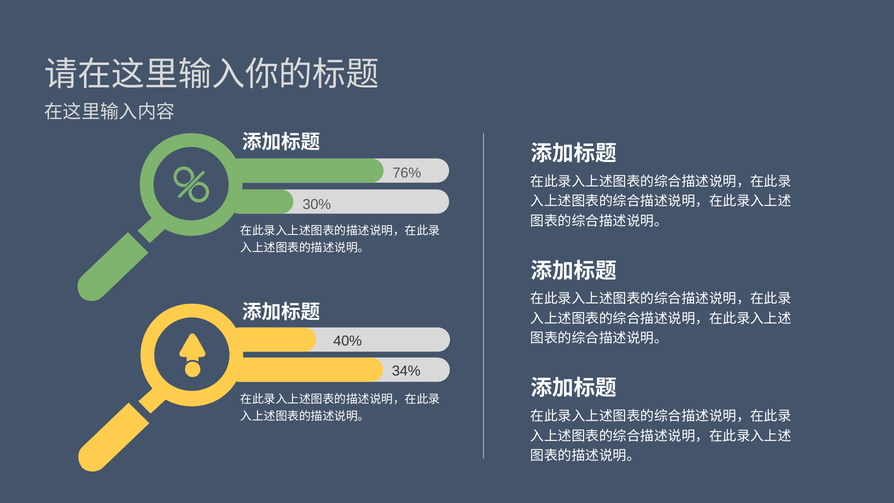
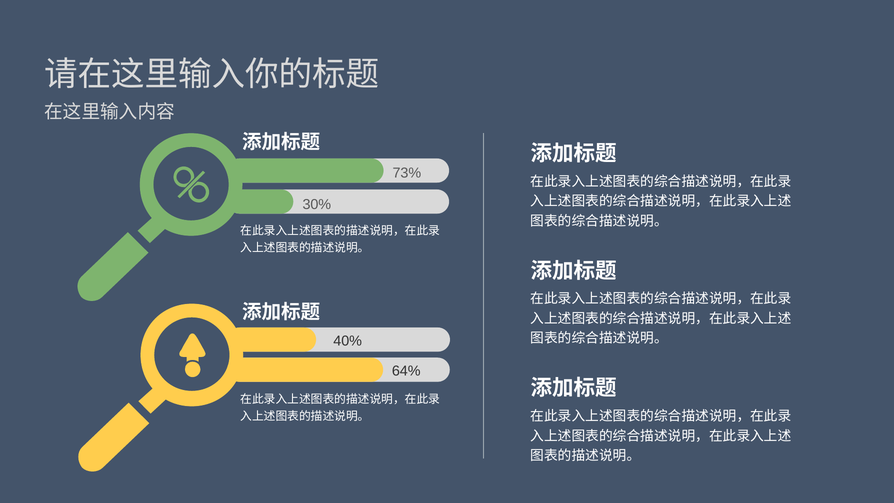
76%: 76% -> 73%
34%: 34% -> 64%
